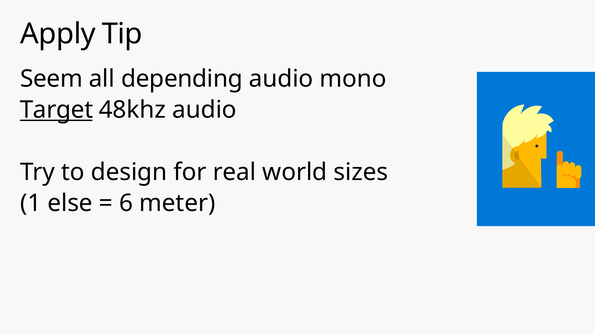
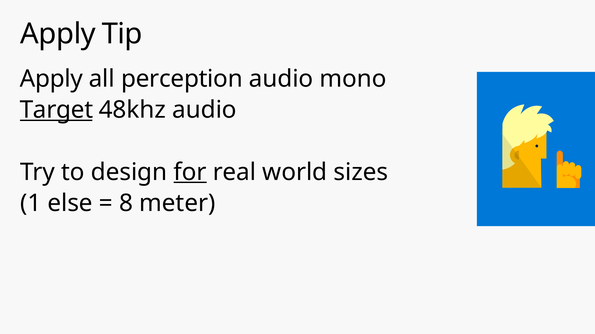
Seem at (51, 79): Seem -> Apply
depending: depending -> perception
for underline: none -> present
6: 6 -> 8
